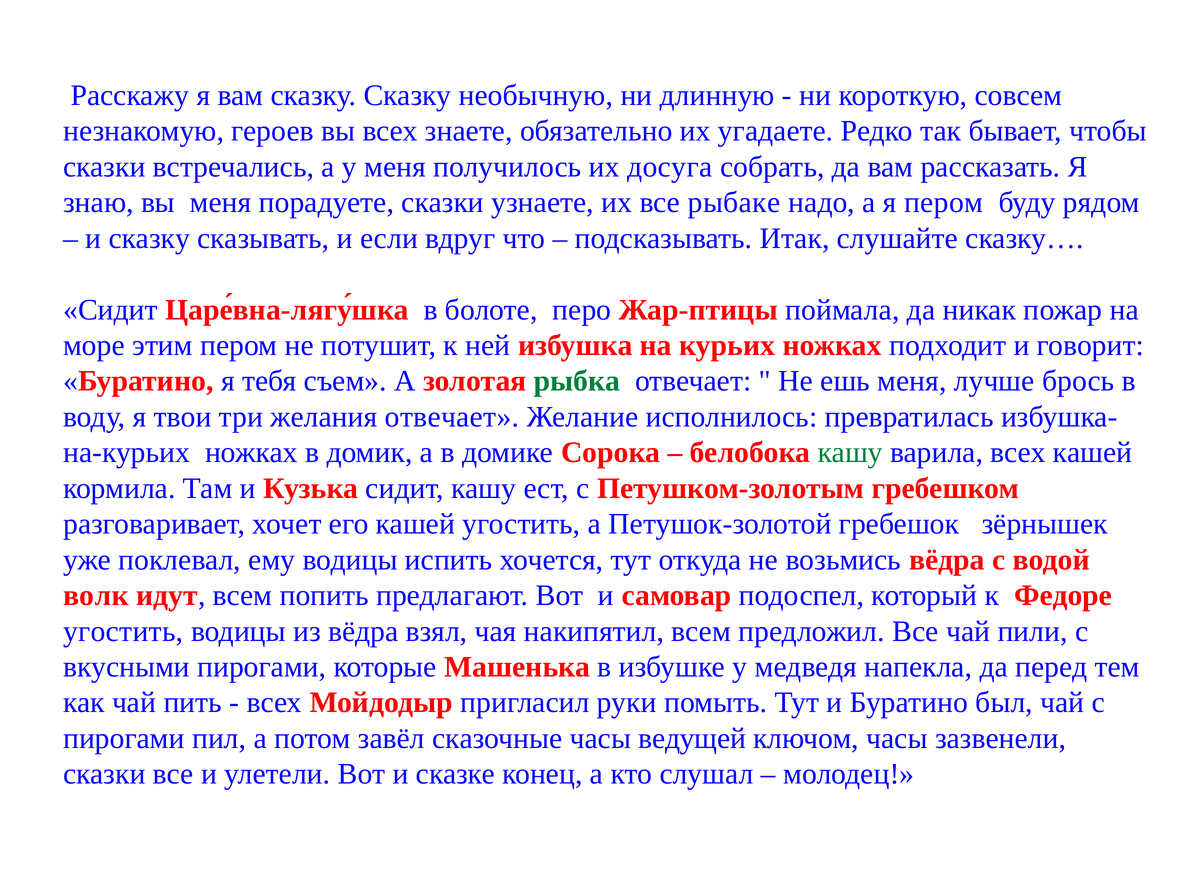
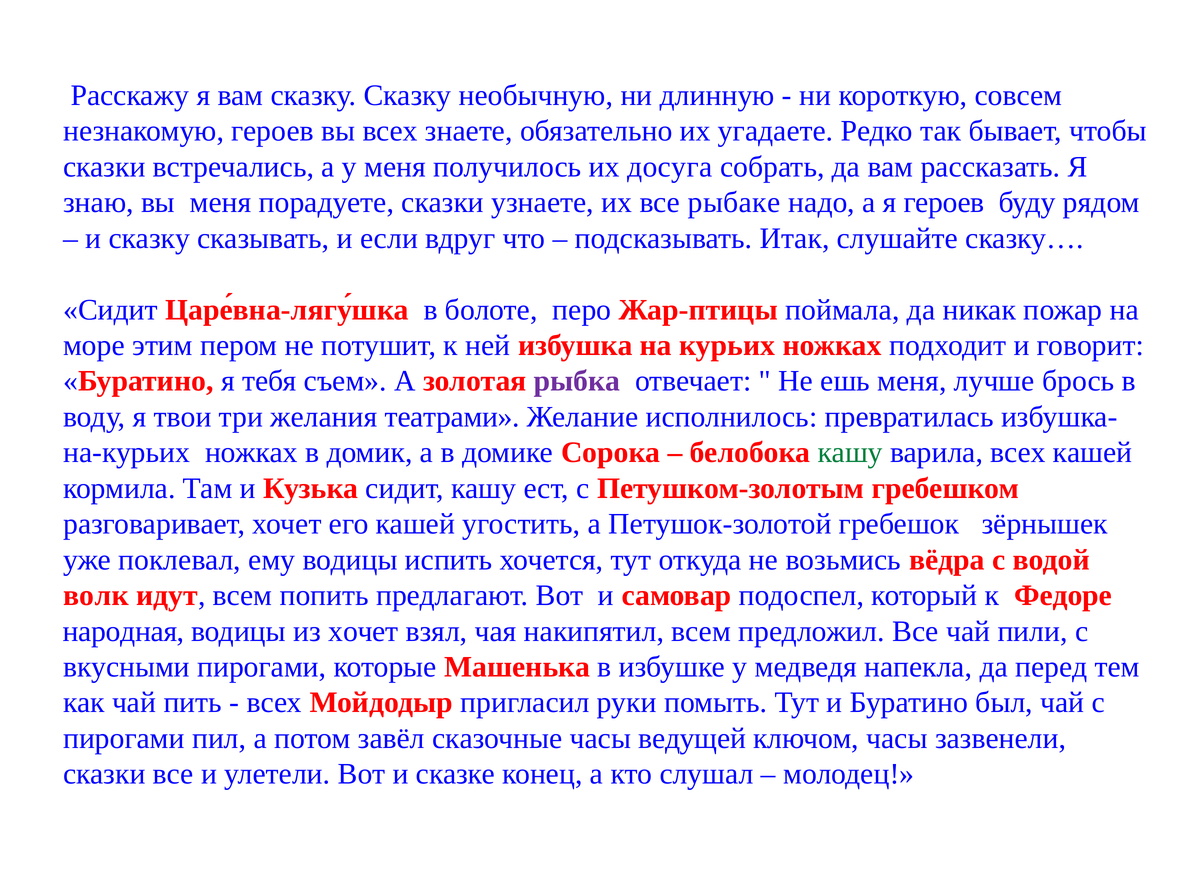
я пером: пером -> героев
рыбка colour: green -> purple
желания отвечает: отвечает -> театрами
угостить at (123, 631): угостить -> народная
из вёдра: вёдра -> хочет
